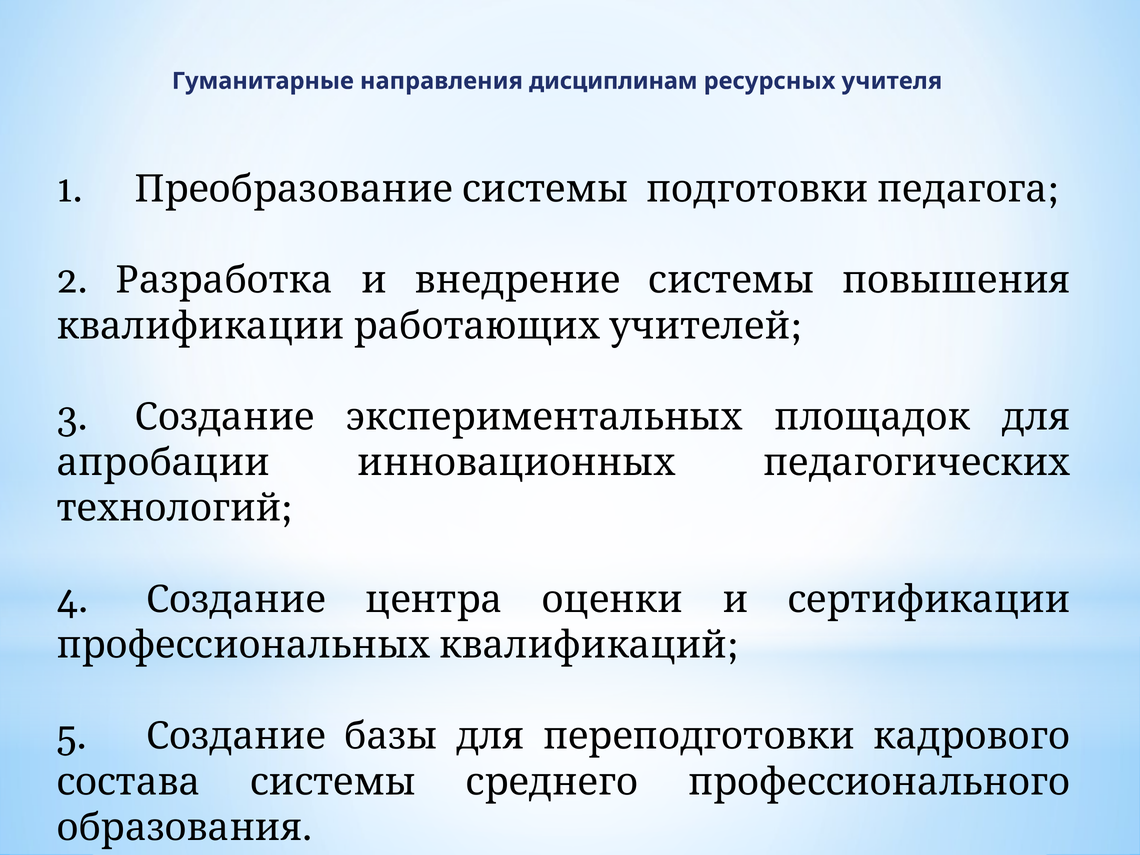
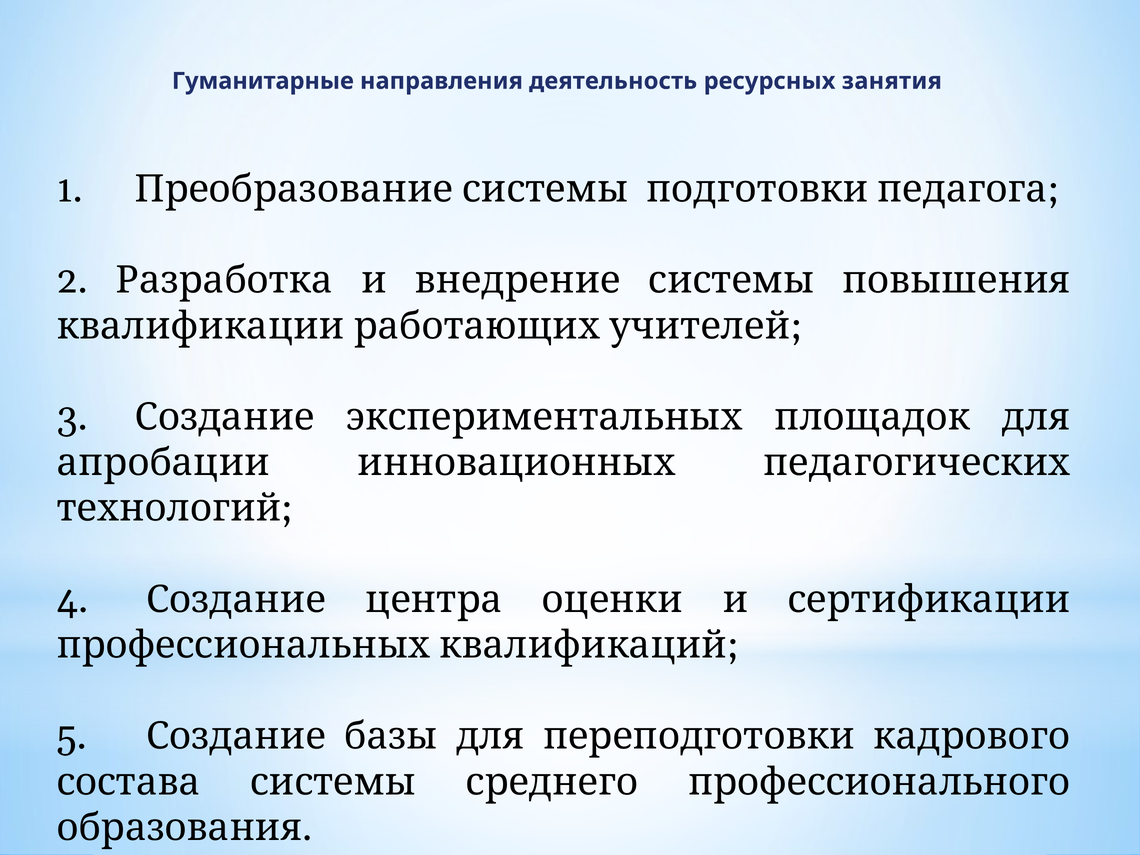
дисциплинам: дисциплинам -> деятельность
учителя: учителя -> занятия
